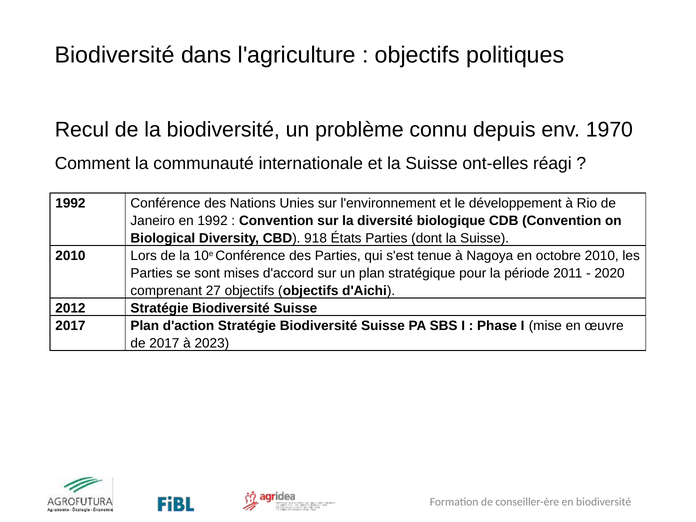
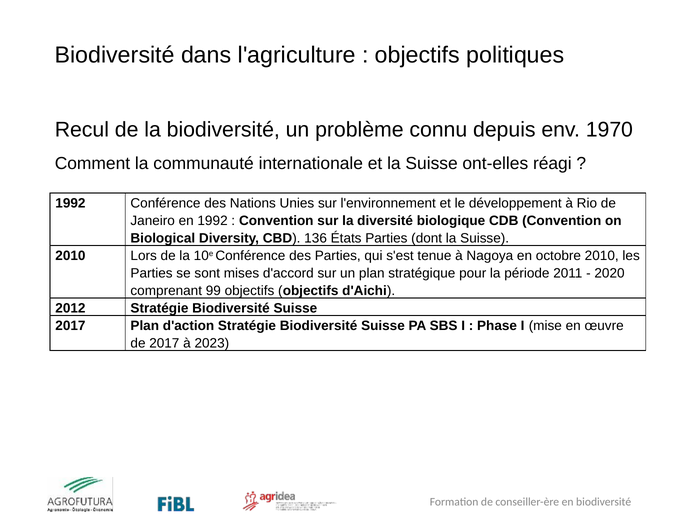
918: 918 -> 136
27: 27 -> 99
